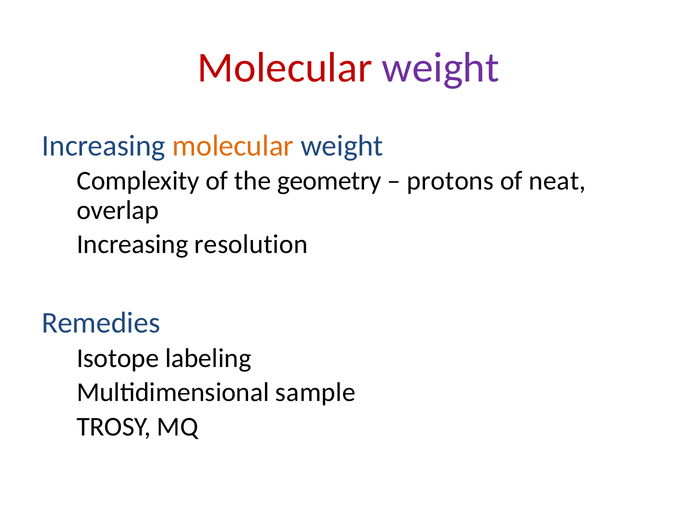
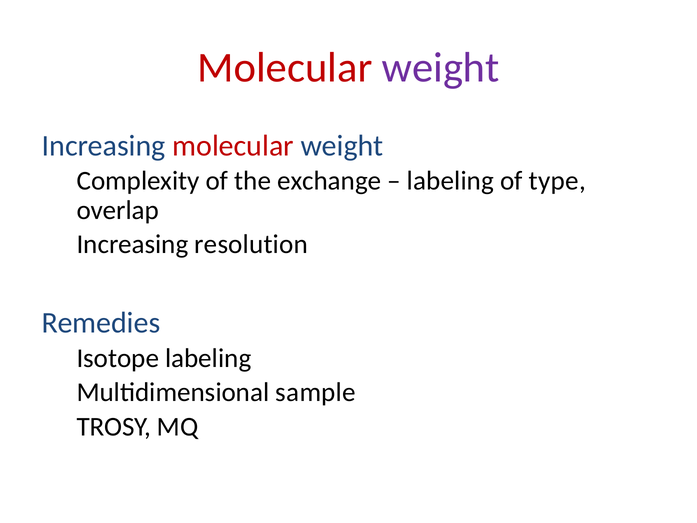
molecular at (233, 146) colour: orange -> red
geometry: geometry -> exchange
protons at (450, 181): protons -> labeling
neat: neat -> type
